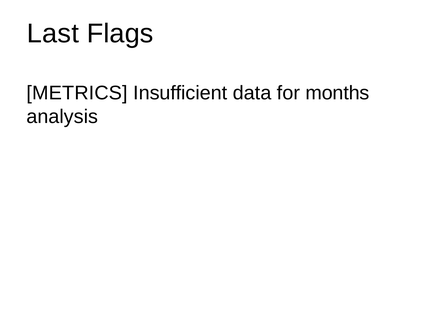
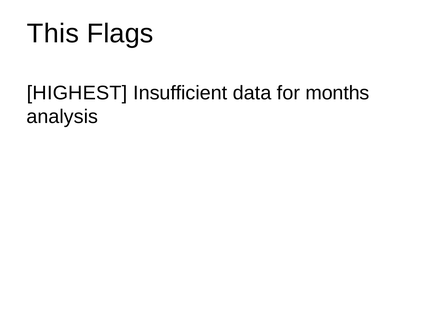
Last: Last -> This
METRICS: METRICS -> HIGHEST
